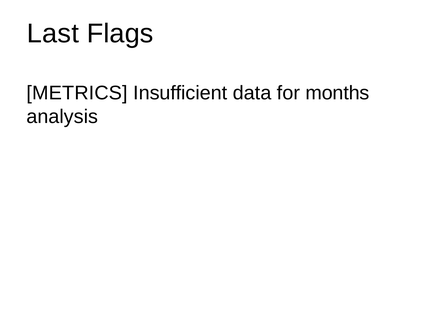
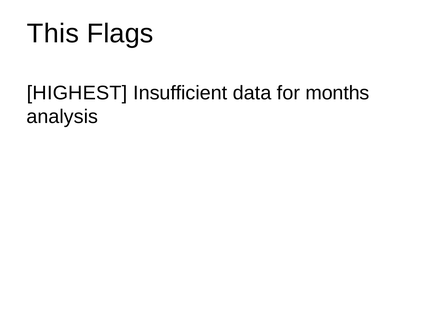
Last: Last -> This
METRICS: METRICS -> HIGHEST
